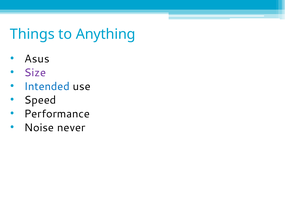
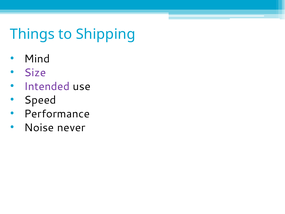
Anything: Anything -> Shipping
Asus: Asus -> Mind
Intended colour: blue -> purple
